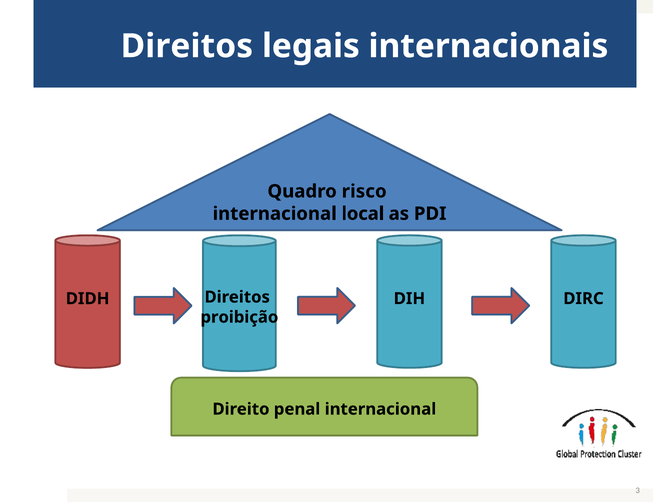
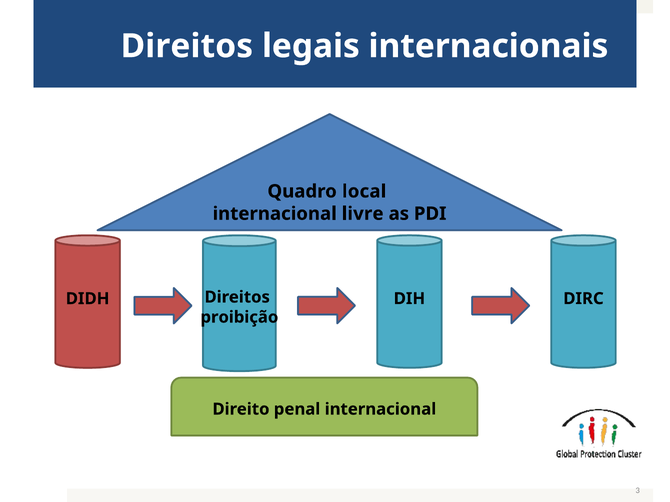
risco: risco -> local
local: local -> livre
